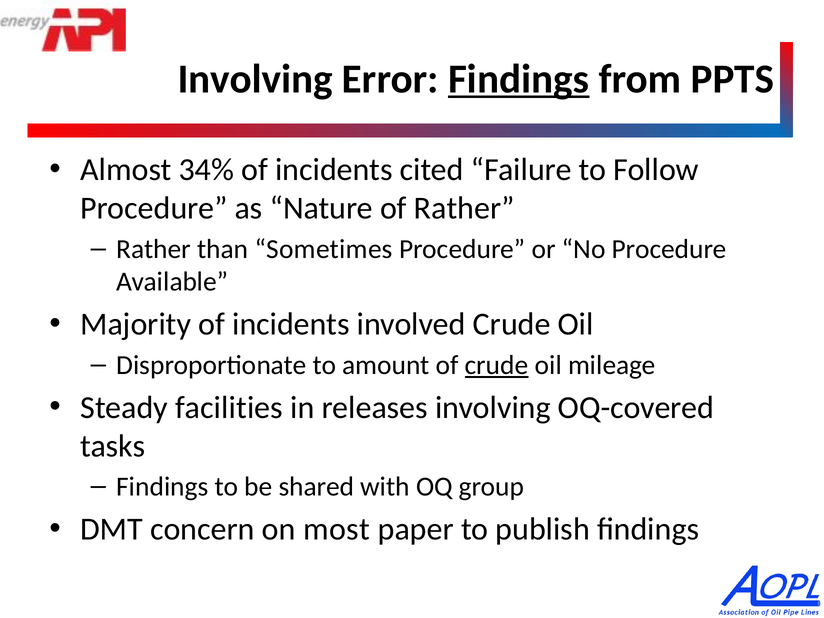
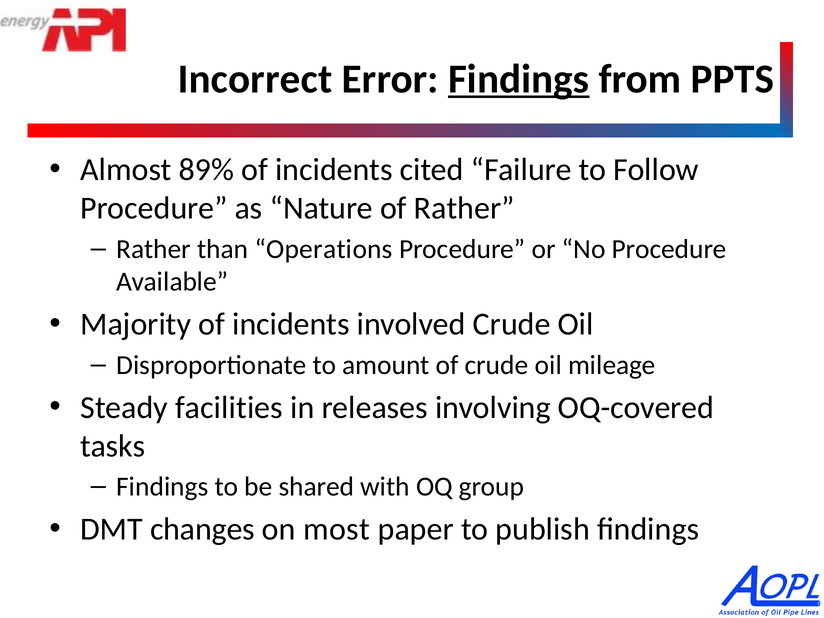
Involving at (255, 79): Involving -> Incorrect
34%: 34% -> 89%
Sometimes: Sometimes -> Operations
crude at (497, 365) underline: present -> none
concern: concern -> changes
